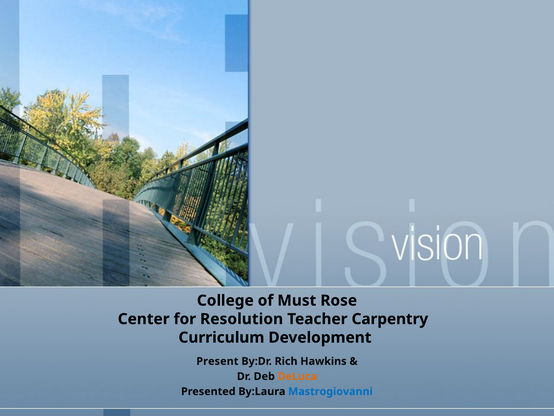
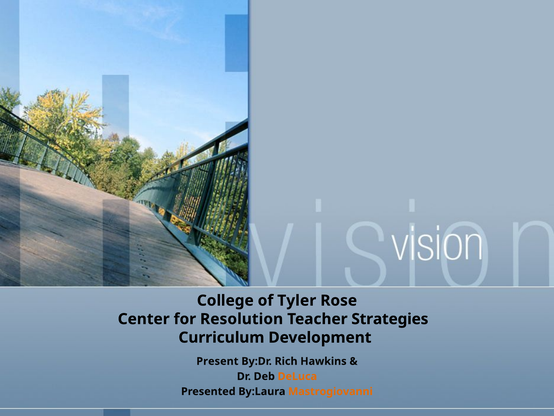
Must: Must -> Tyler
Carpentry: Carpentry -> Strategies
Mastrogiovanni colour: blue -> orange
